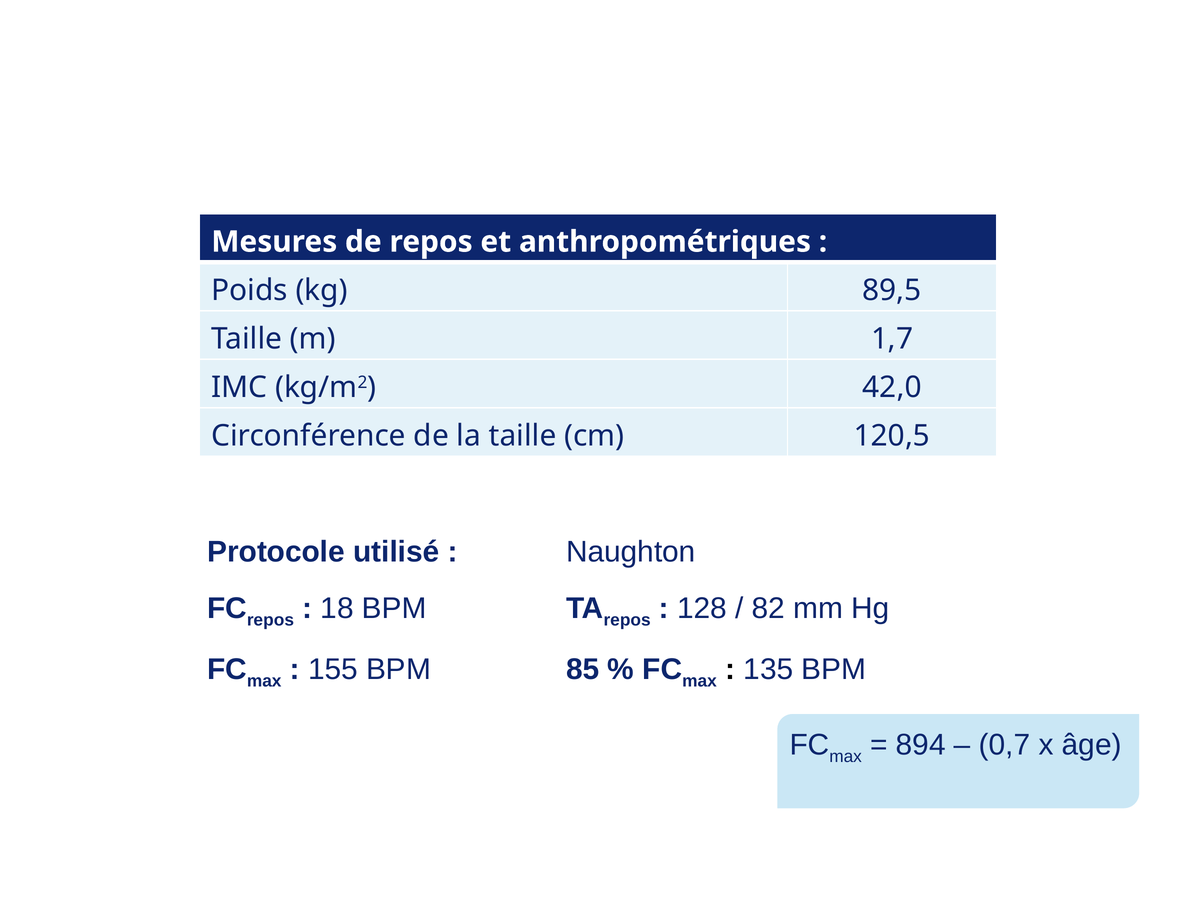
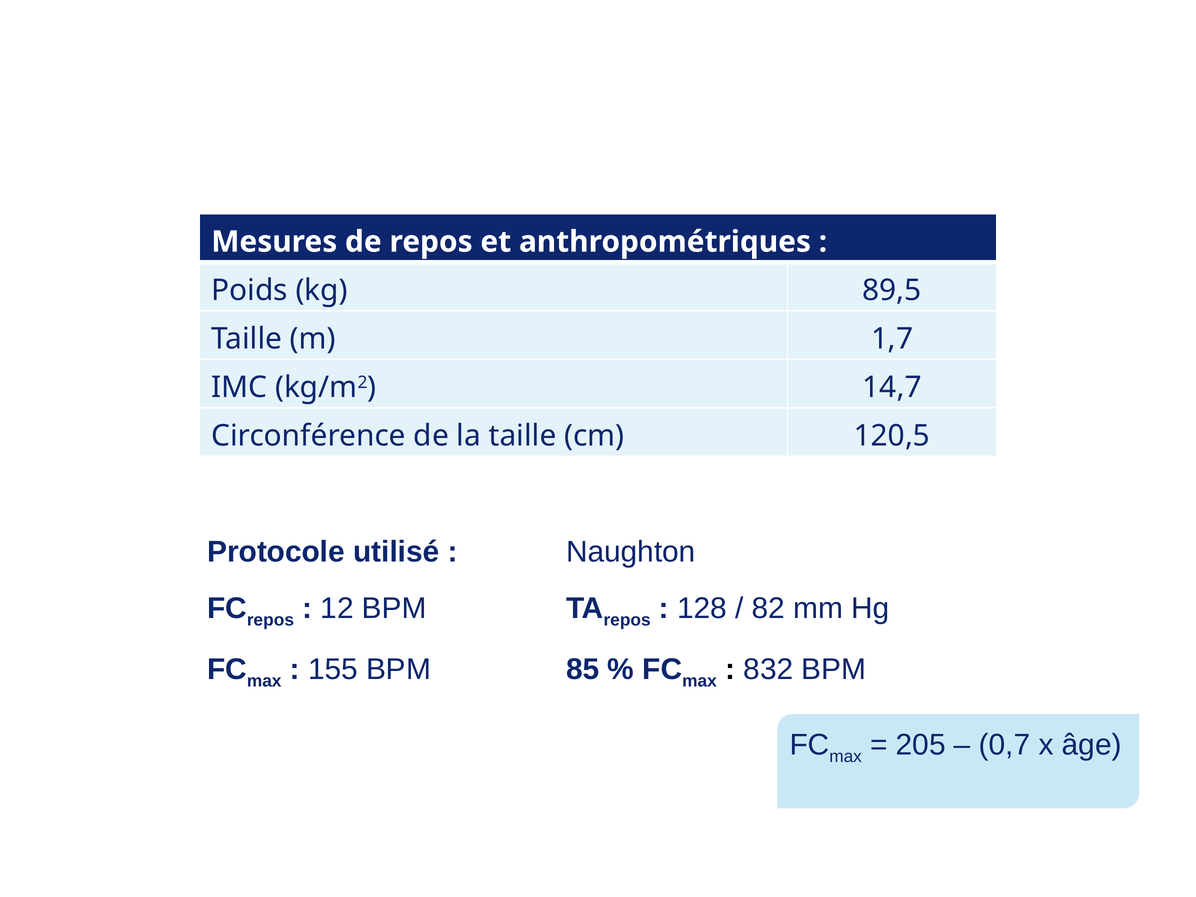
42,0: 42,0 -> 14,7
18: 18 -> 12
135: 135 -> 832
894: 894 -> 205
